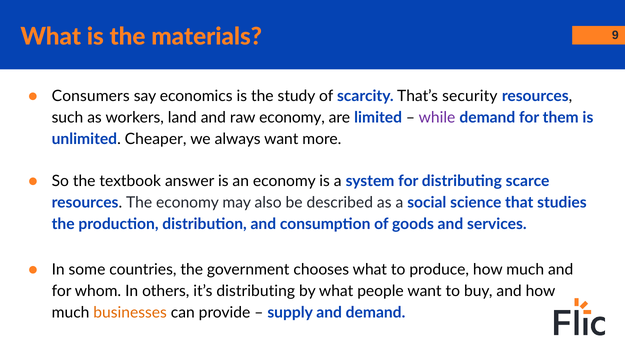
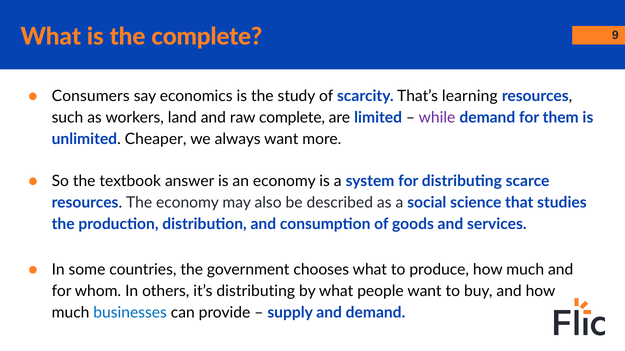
the materials: materials -> complete
security: security -> learning
raw economy: economy -> complete
businesses colour: orange -> blue
